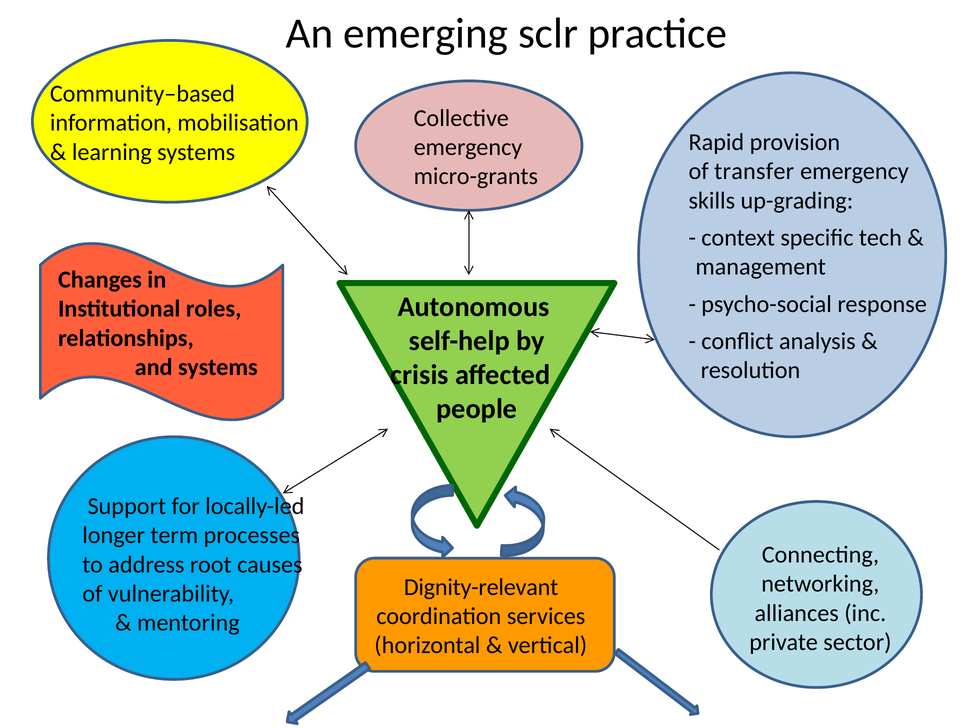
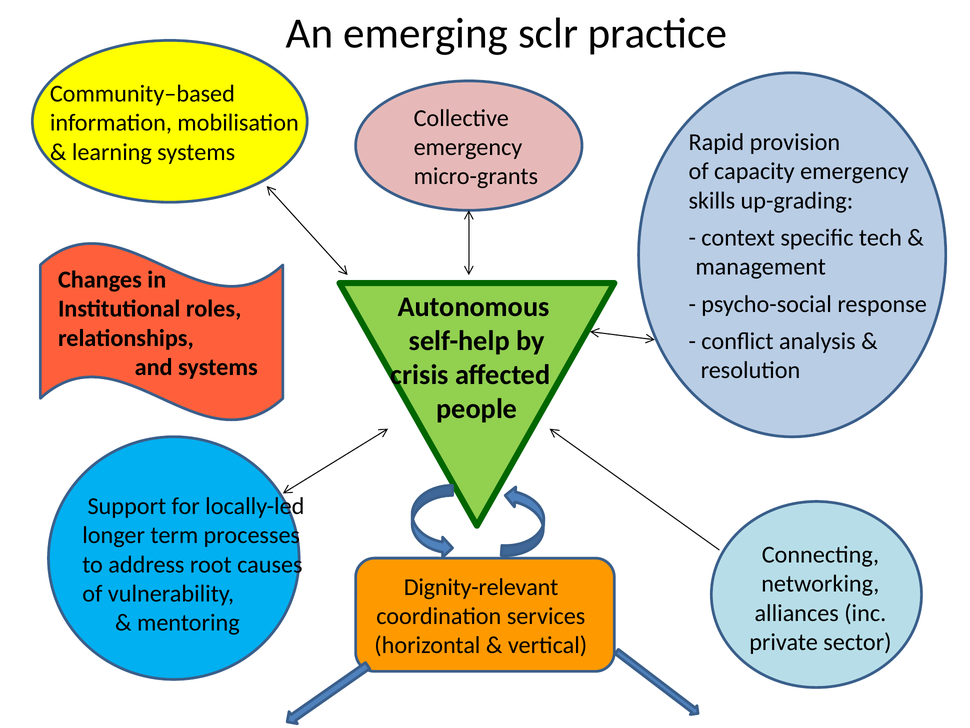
transfer: transfer -> capacity
